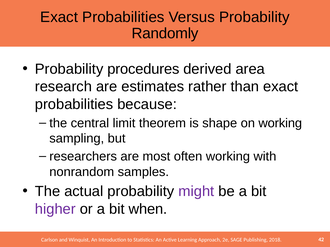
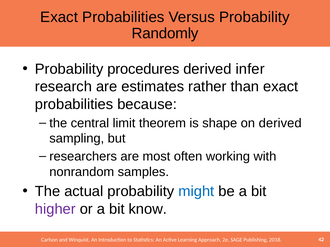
area: area -> infer
on working: working -> derived
might colour: purple -> blue
when: when -> know
